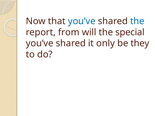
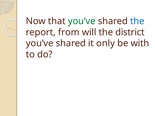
you’ve at (82, 21) colour: blue -> green
special: special -> district
they: they -> with
